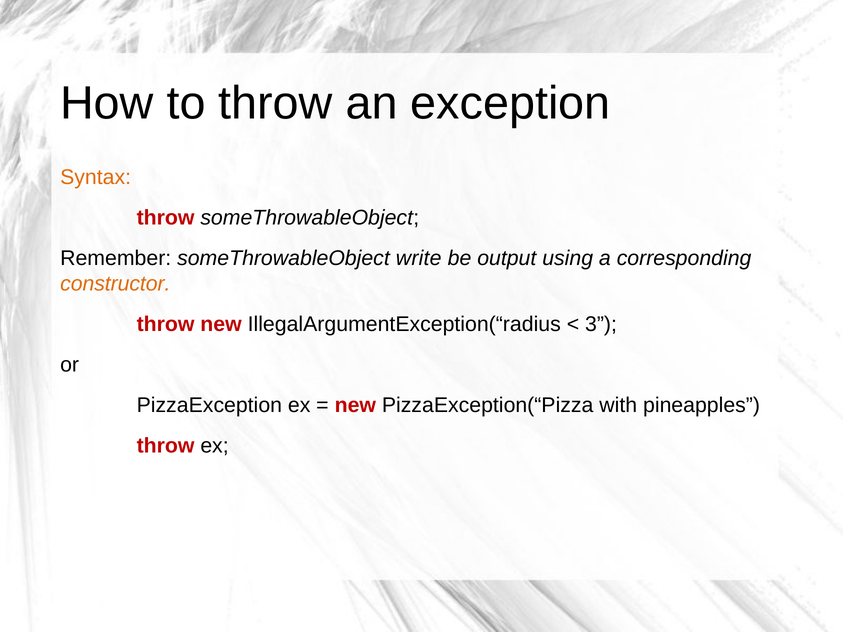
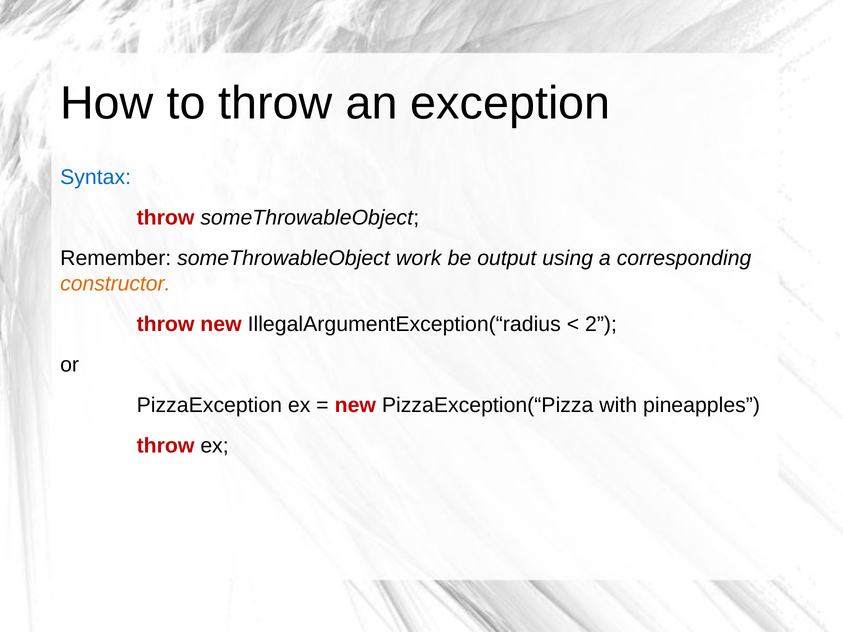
Syntax colour: orange -> blue
write: write -> work
3: 3 -> 2
